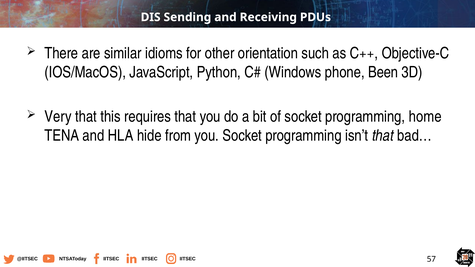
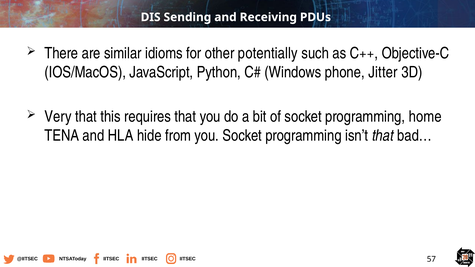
orientation: orientation -> potentially
Been: Been -> Jitter
